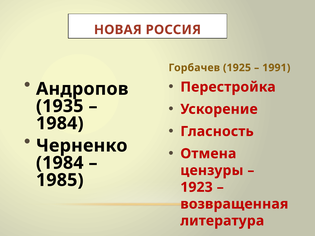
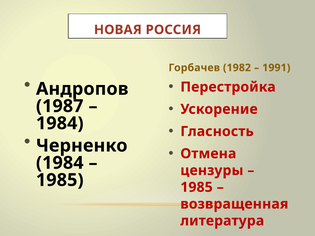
1925: 1925 -> 1982
1935: 1935 -> 1987
1923 at (197, 187): 1923 -> 1985
